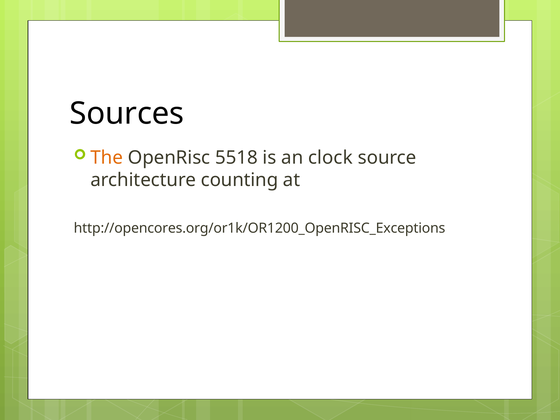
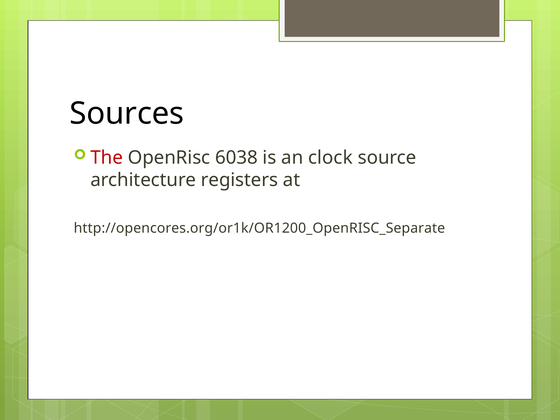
The colour: orange -> red
5518: 5518 -> 6038
counting: counting -> registers
http://opencores.org/or1k/OR1200_OpenRISC_Exceptions: http://opencores.org/or1k/OR1200_OpenRISC_Exceptions -> http://opencores.org/or1k/OR1200_OpenRISC_Separate
